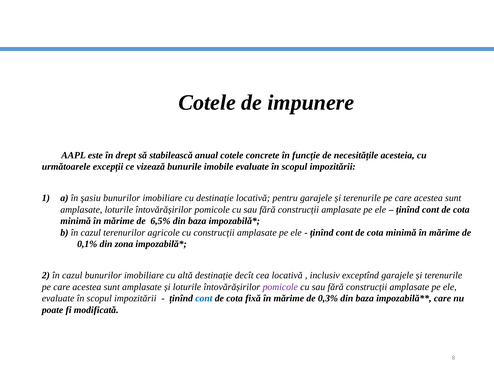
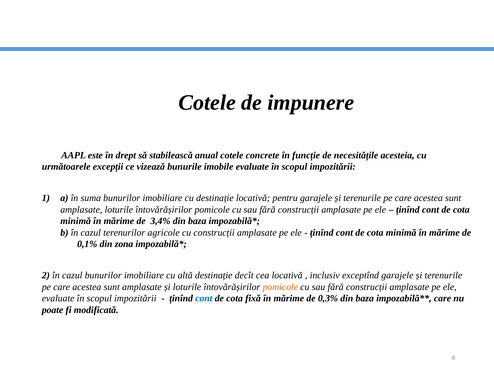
şasiu: şasiu -> suma
6,5%: 6,5% -> 3,4%
pomicole at (280, 287) colour: purple -> orange
